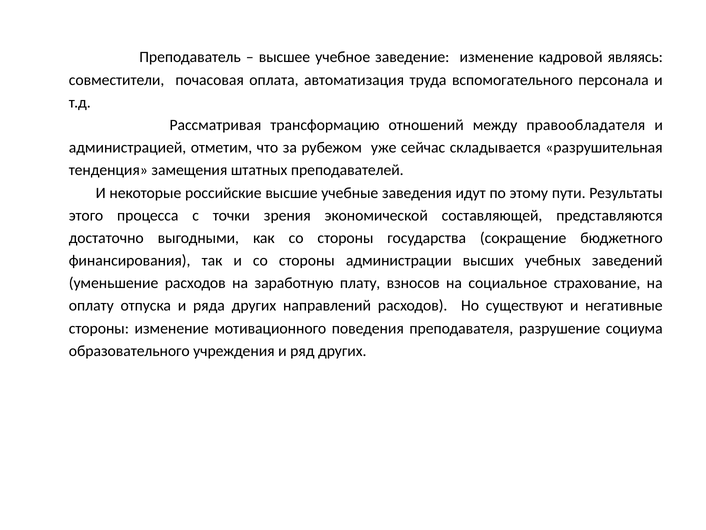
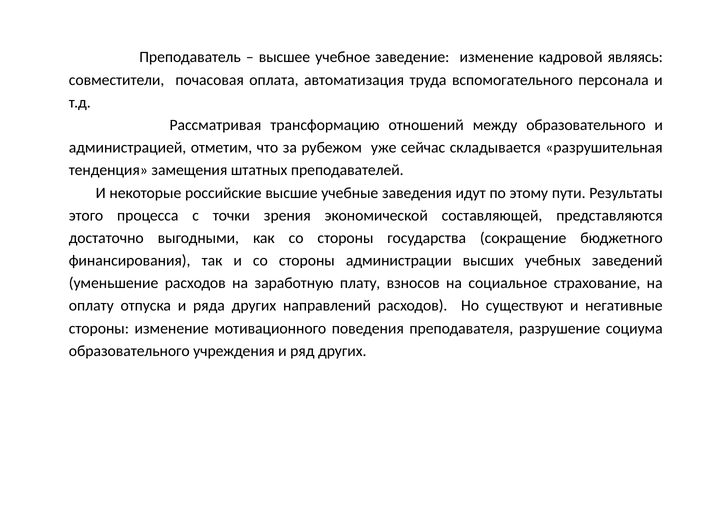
между правообладателя: правообладателя -> образовательного
